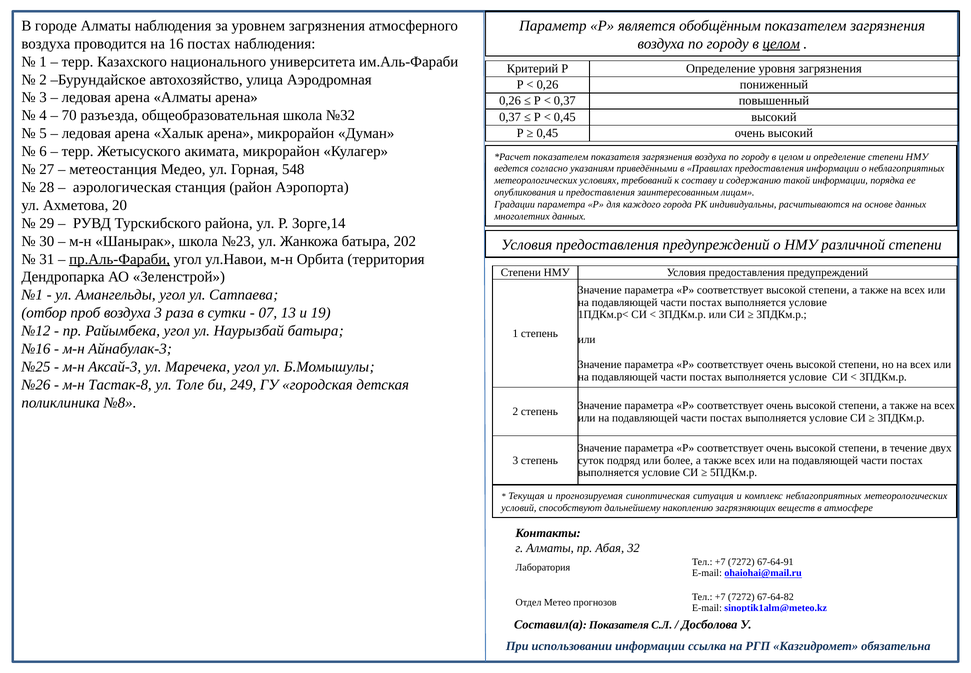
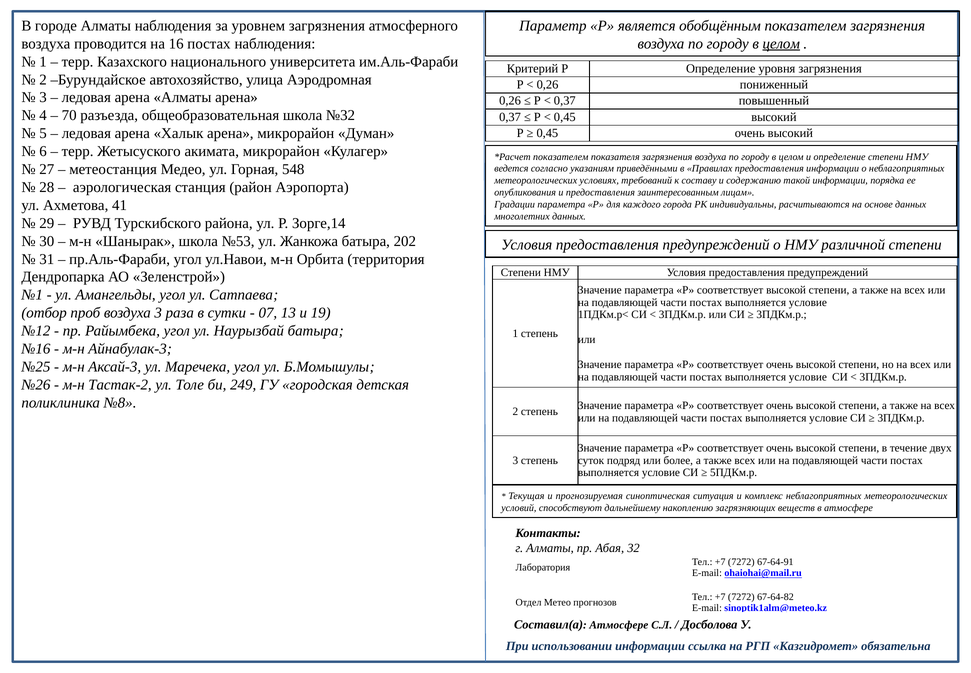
20: 20 -> 41
№23: №23 -> №53
пр.Аль-Фараби underline: present -> none
Тастак-8: Тастак-8 -> Тастак-2
Составил(а Показателя: Показателя -> Атмосфере
